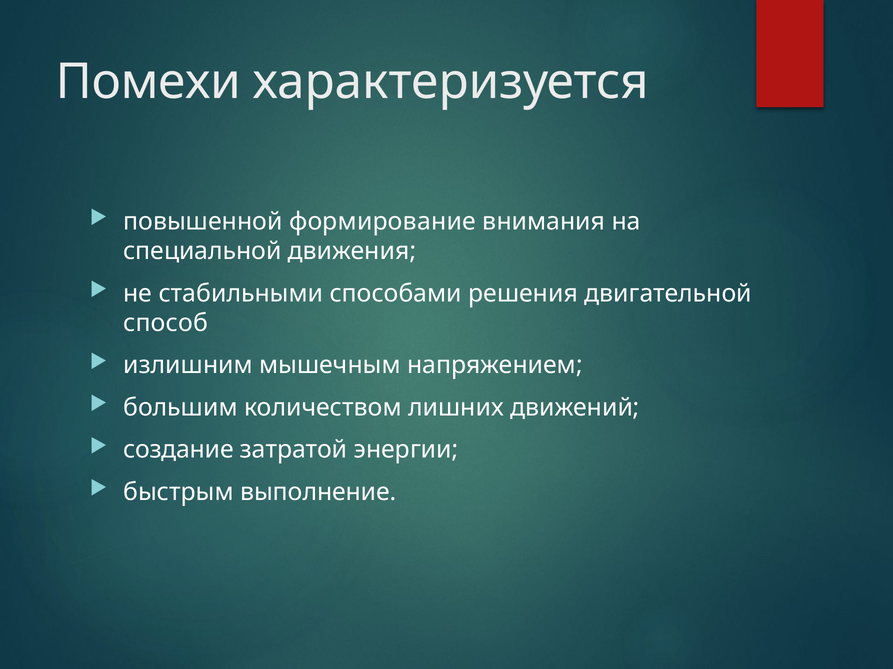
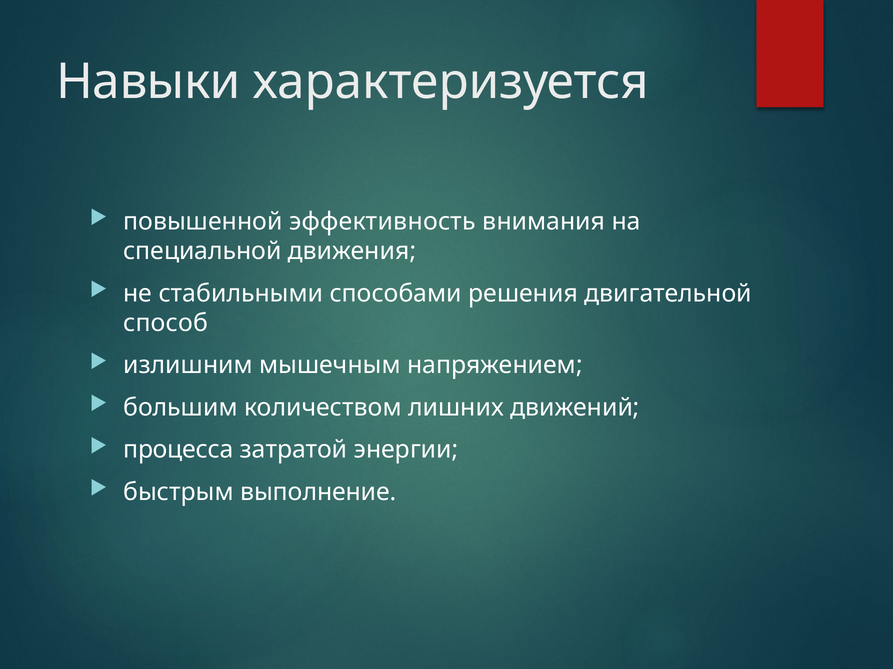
Помехи: Помехи -> Навыки
формирование: формирование -> эффективность
создание: создание -> процесса
